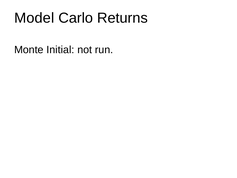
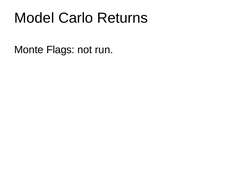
Initial: Initial -> Flags
